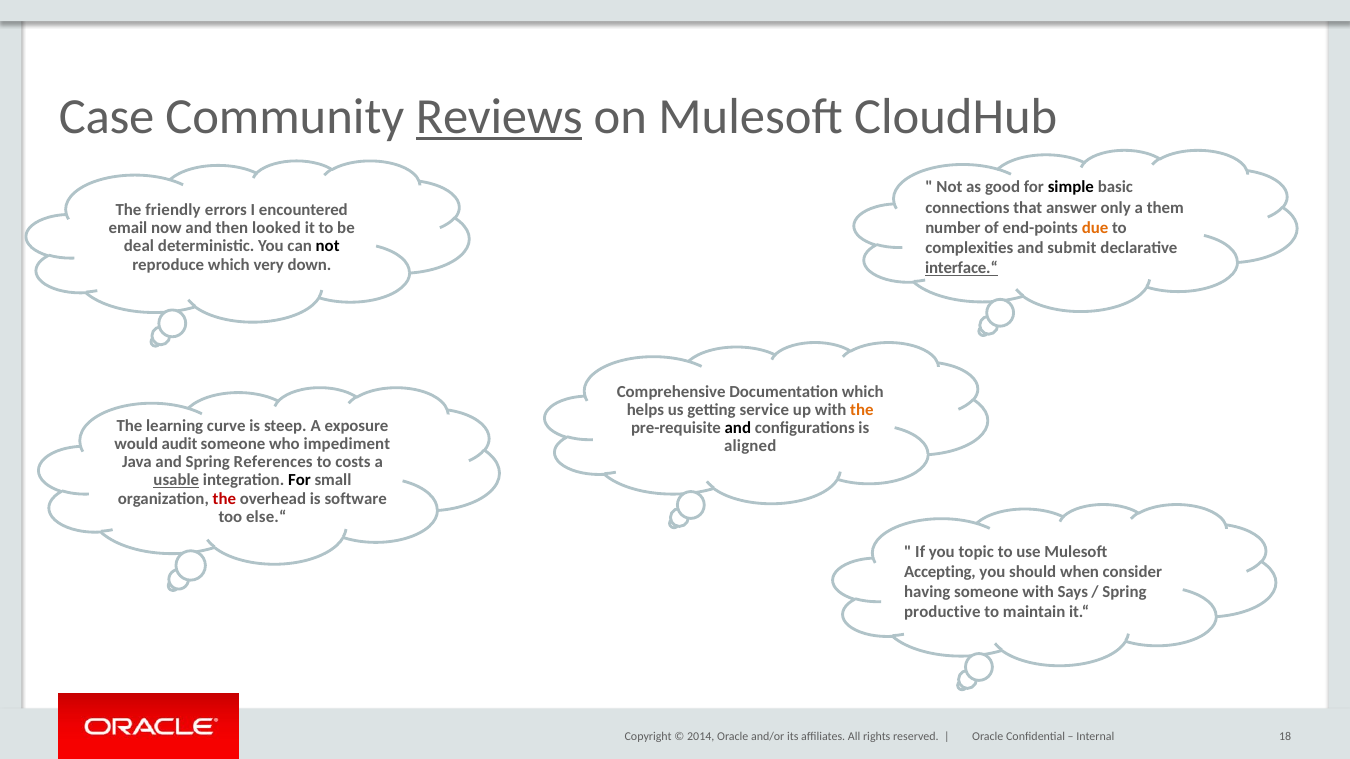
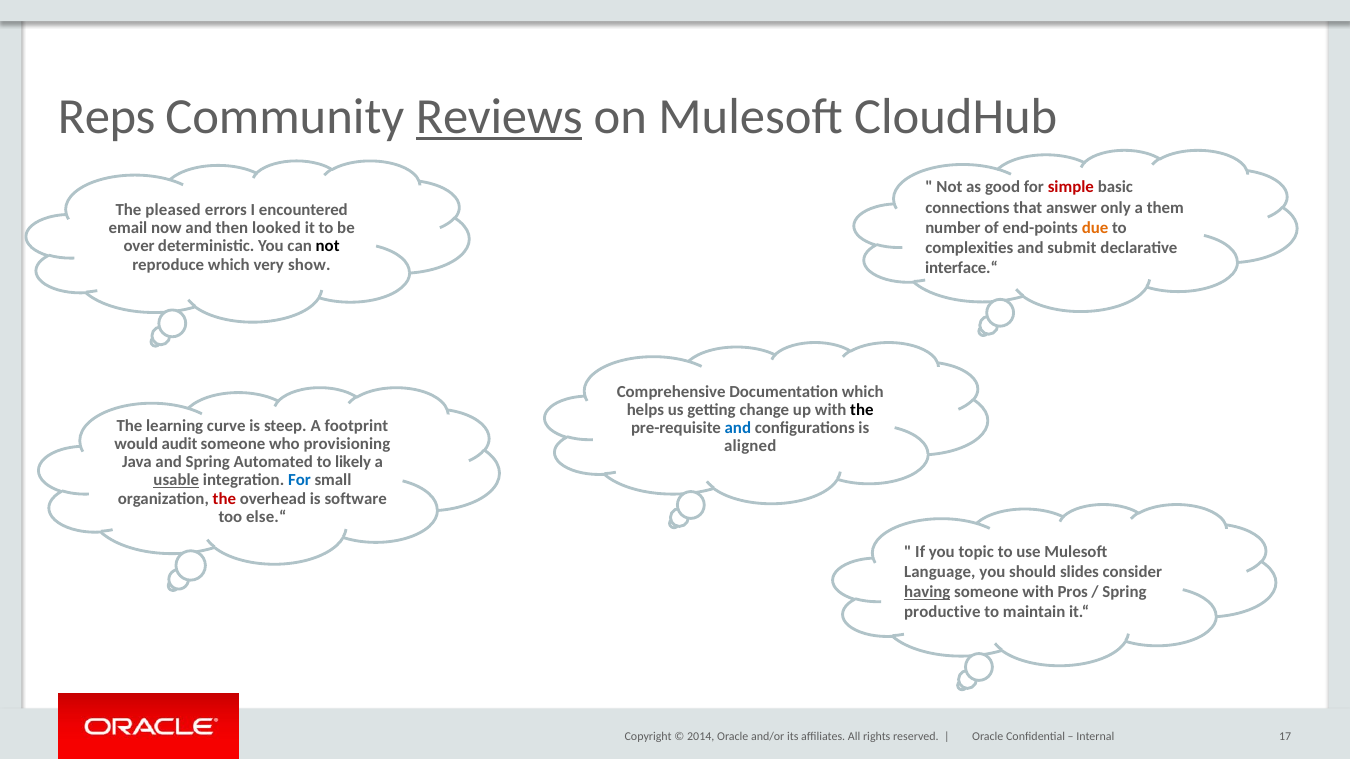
Case: Case -> Reps
simple colour: black -> red
friendly: friendly -> pleased
deal: deal -> over
down: down -> show
interface.“ underline: present -> none
service: service -> change
the at (862, 410) colour: orange -> black
exposure: exposure -> footprint
and at (738, 428) colour: black -> blue
impediment: impediment -> provisioning
References: References -> Automated
costs: costs -> likely
For at (299, 481) colour: black -> blue
Accepting: Accepting -> Language
when: when -> slides
having underline: none -> present
Says: Says -> Pros
18: 18 -> 17
